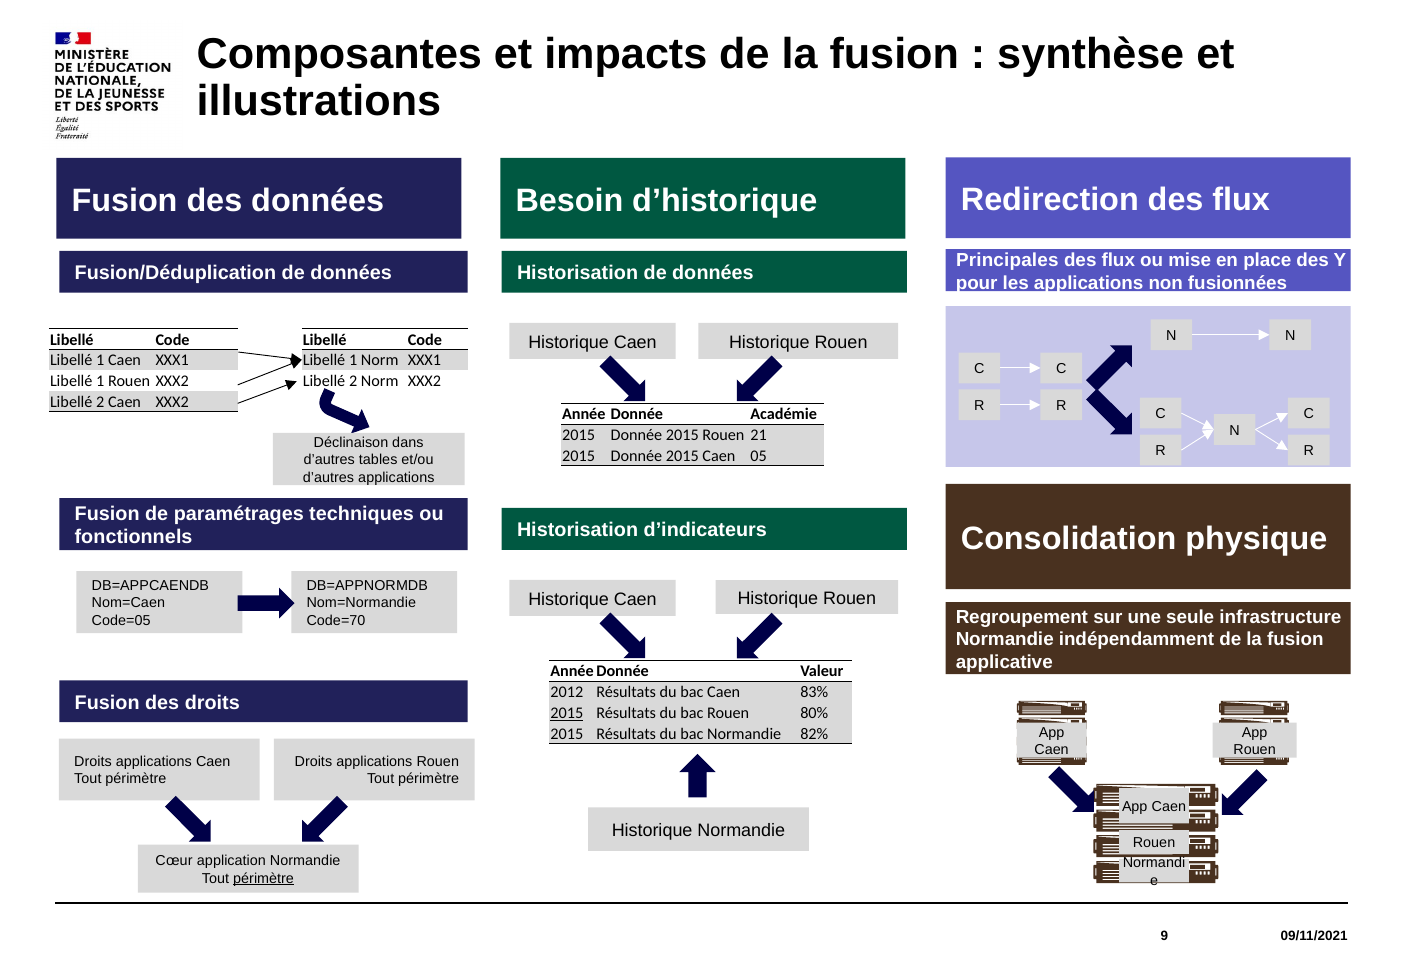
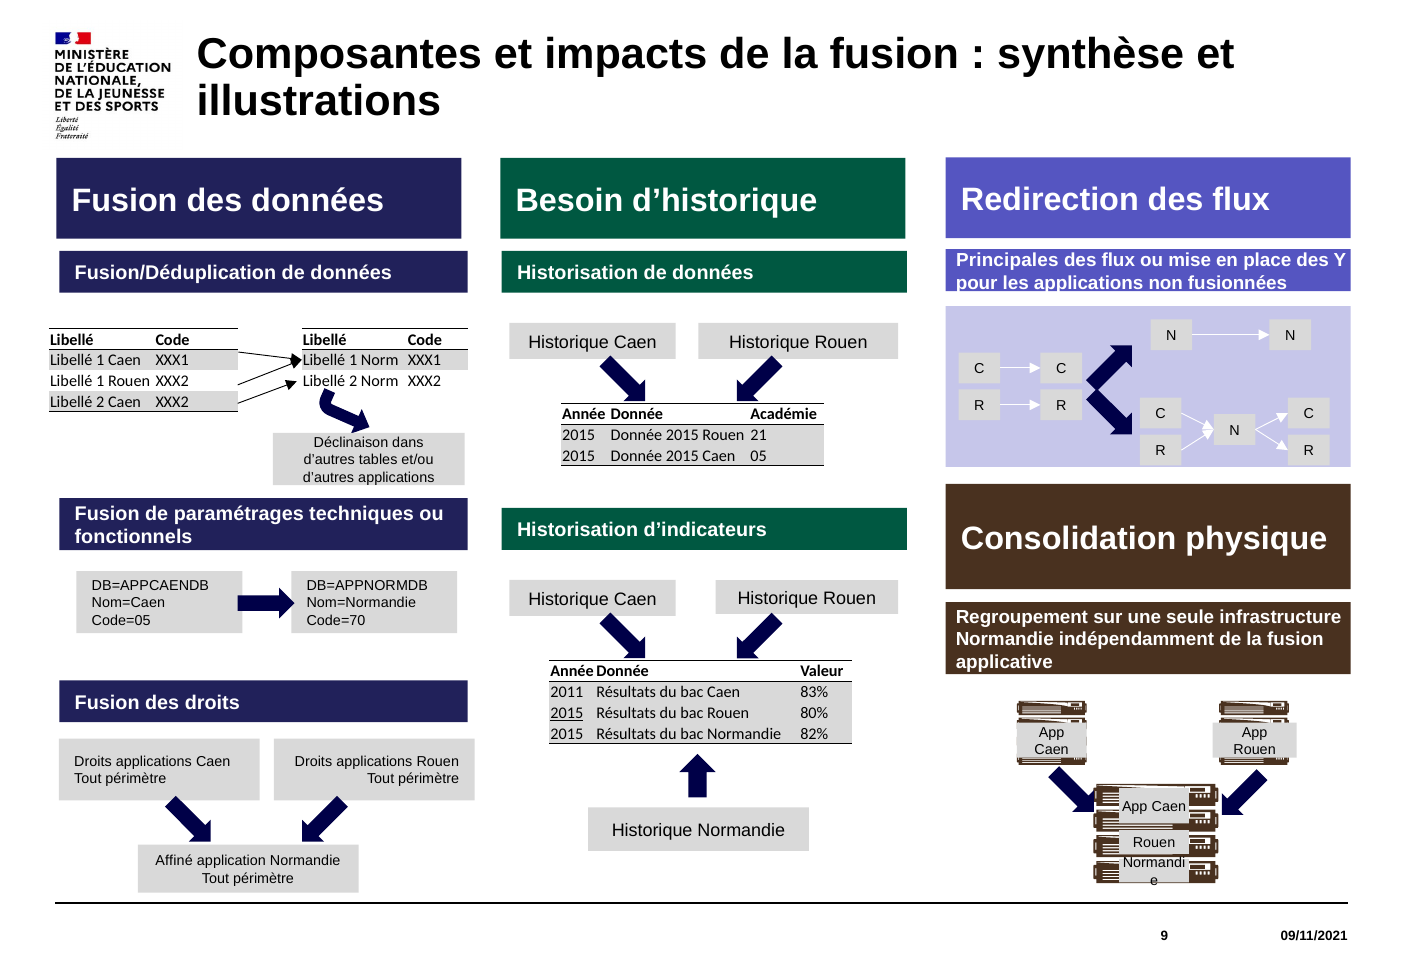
2012: 2012 -> 2011
Cœur: Cœur -> Affiné
périmètre at (264, 879) underline: present -> none
